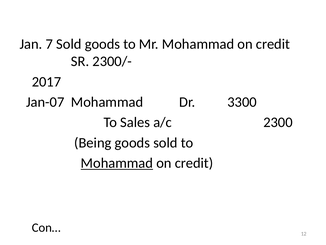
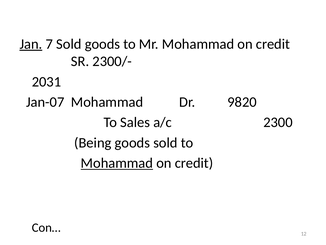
Jan underline: none -> present
2017: 2017 -> 2031
3300: 3300 -> 9820
